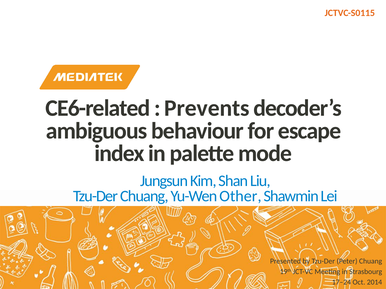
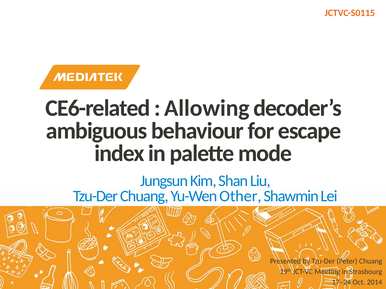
Prevents: Prevents -> Allowing
